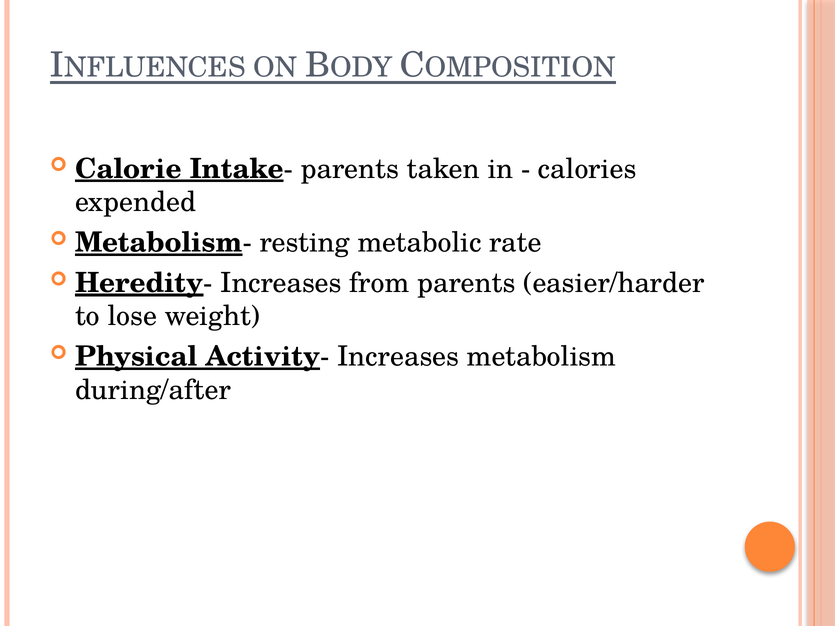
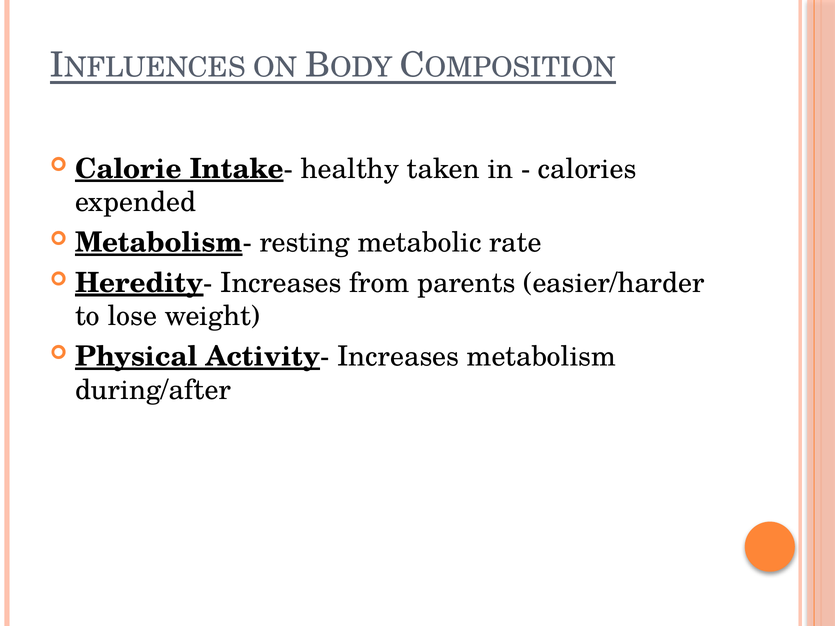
Intake- parents: parents -> healthy
